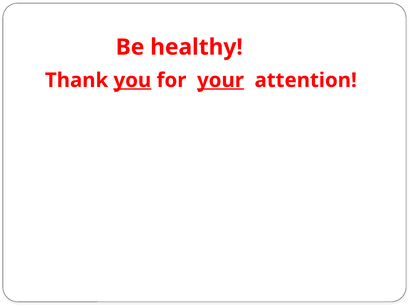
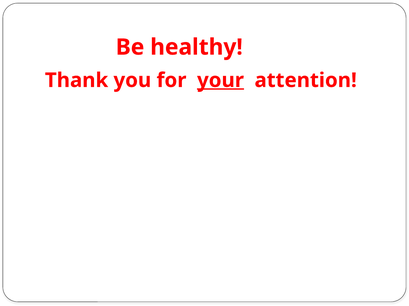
you underline: present -> none
